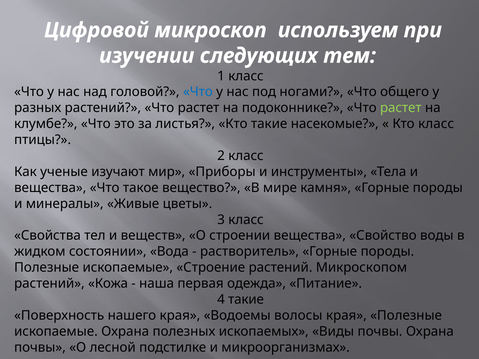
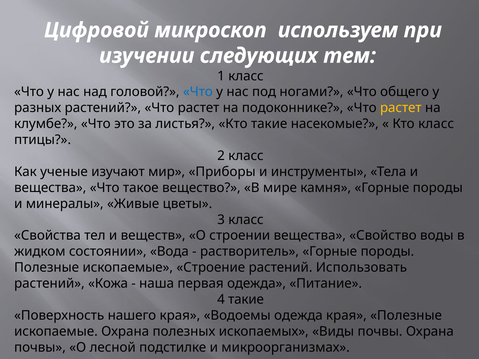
растет at (401, 108) colour: light green -> yellow
Микроскопом: Микроскопом -> Использовать
Водоемы волосы: волосы -> одежда
